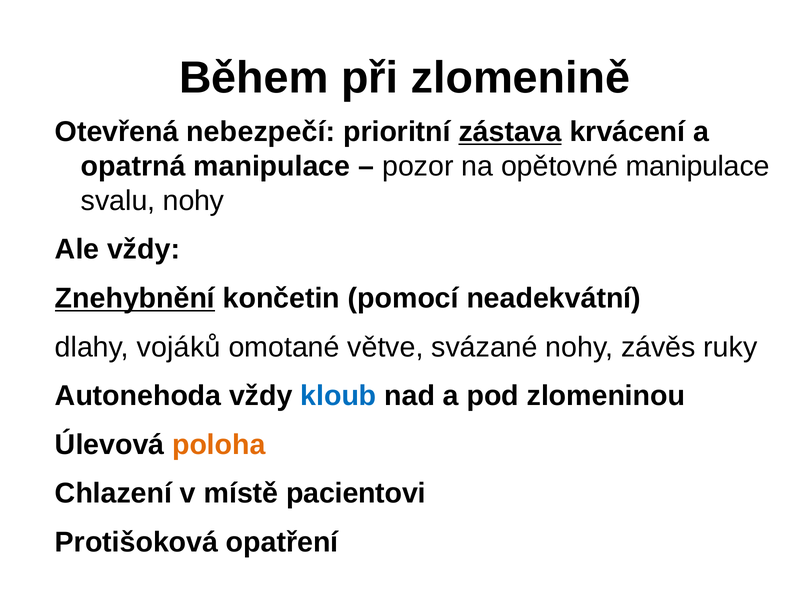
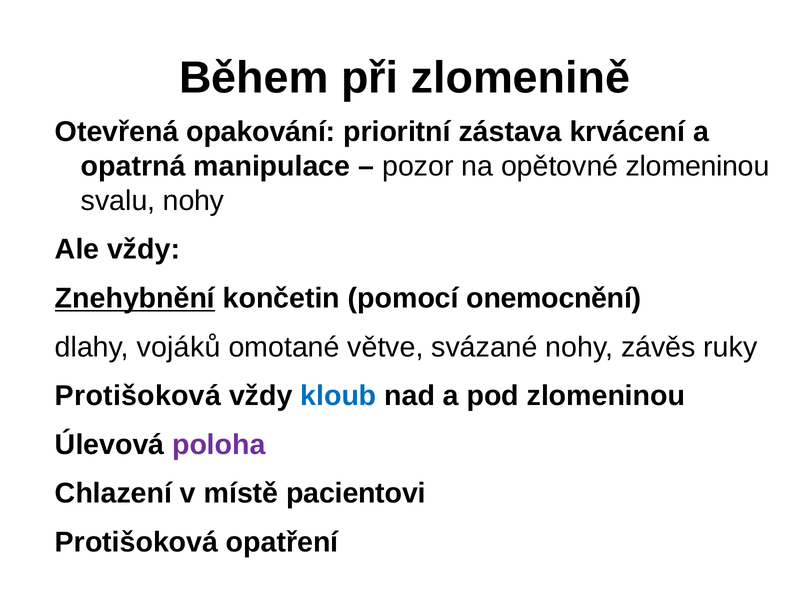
nebezpečí: nebezpečí -> opakování
zástava underline: present -> none
opětovné manipulace: manipulace -> zlomeninou
neadekvátní: neadekvátní -> onemocnění
Autonehoda at (138, 396): Autonehoda -> Protišoková
poloha colour: orange -> purple
